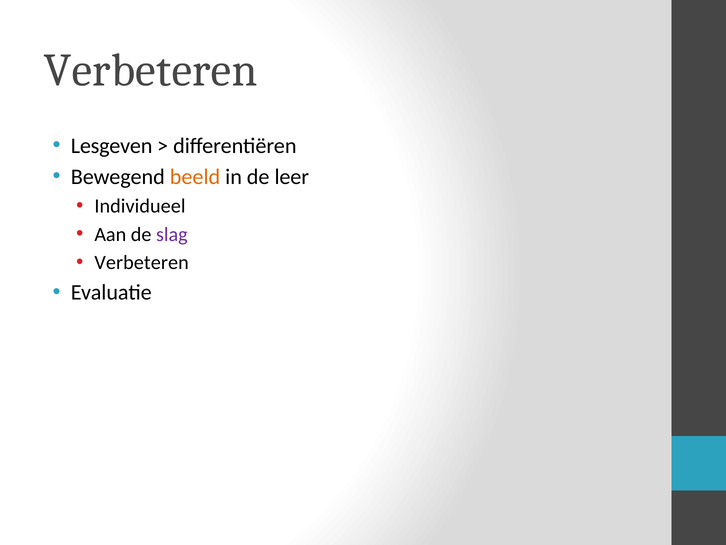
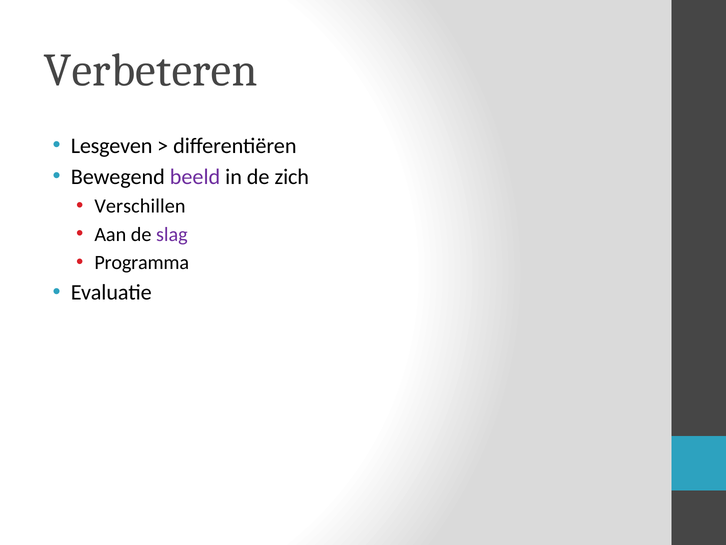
beeld colour: orange -> purple
leer: leer -> zich
Individueel: Individueel -> Verschillen
Verbeteren at (142, 262): Verbeteren -> Programma
